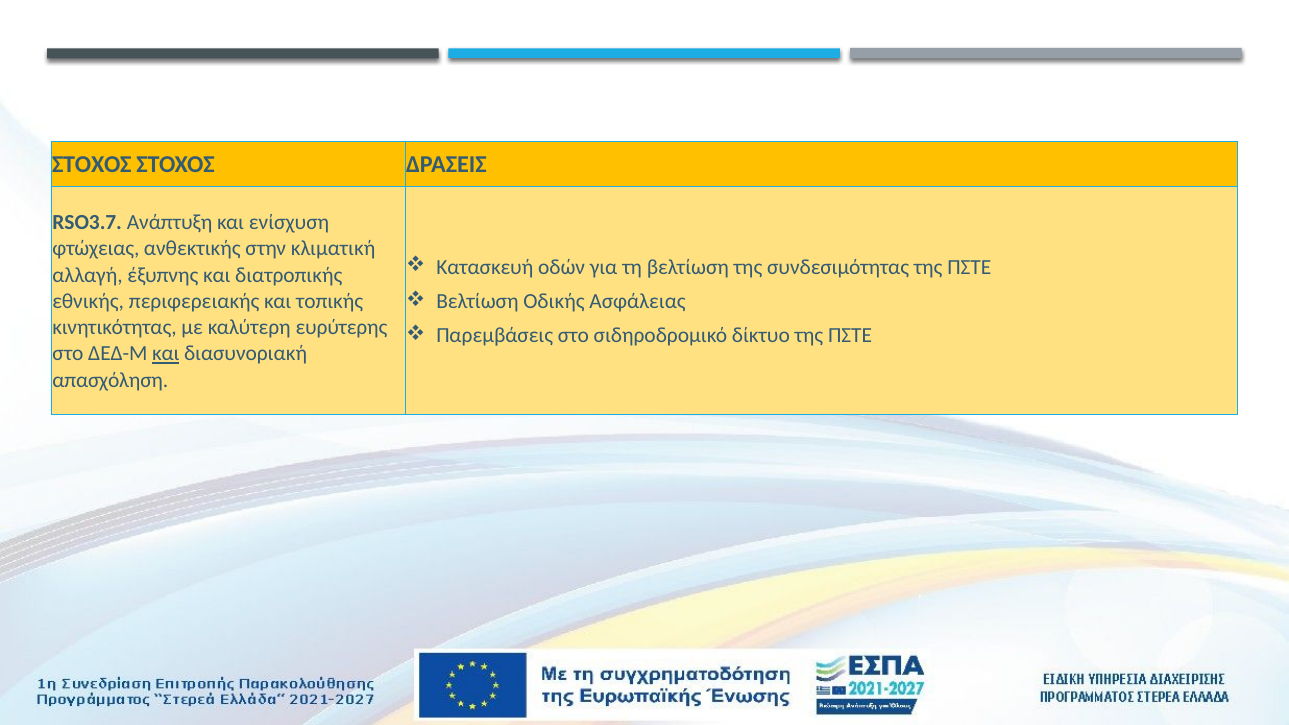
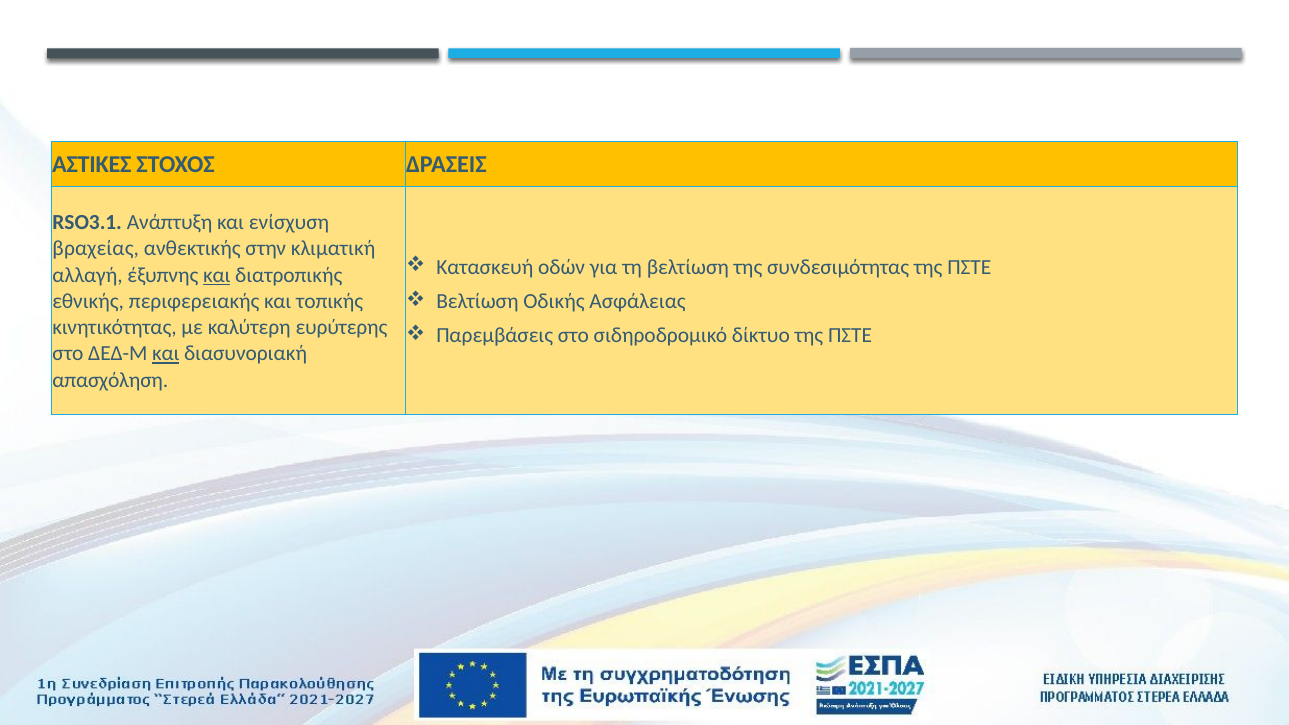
ΣΤΟΧΟΣ at (92, 165): ΣΤΟΧΟΣ -> ΑΣΤΙΚΕΣ
RSO3.7: RSO3.7 -> RSO3.1
φτώχειας: φτώχειας -> βραχείας
και at (217, 275) underline: none -> present
